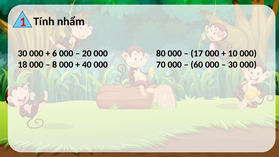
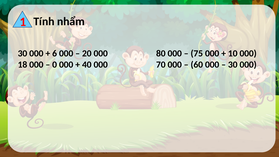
17: 17 -> 75
8: 8 -> 0
